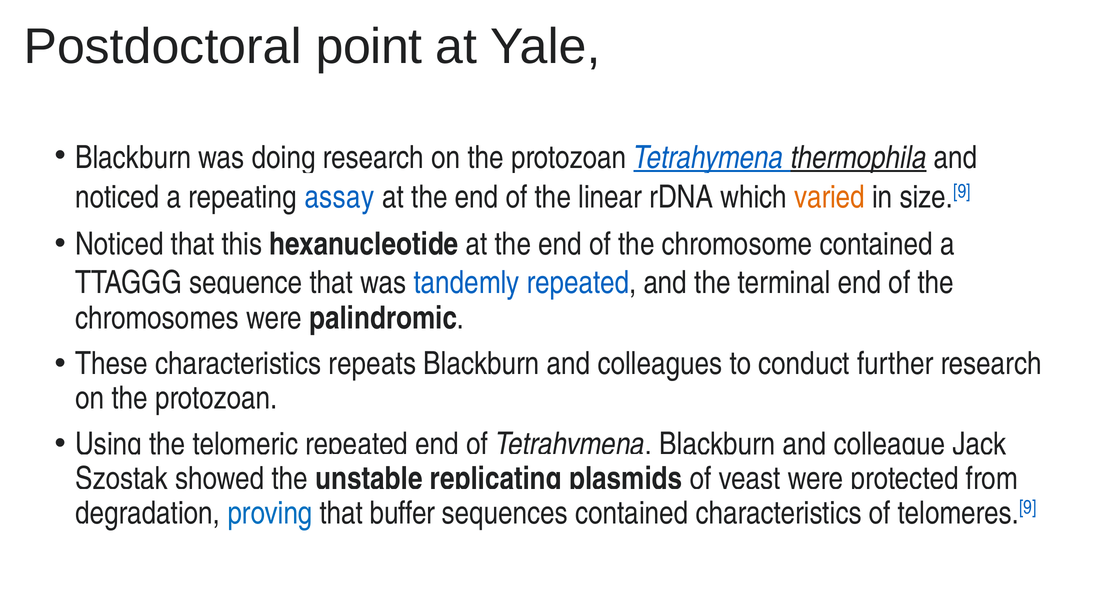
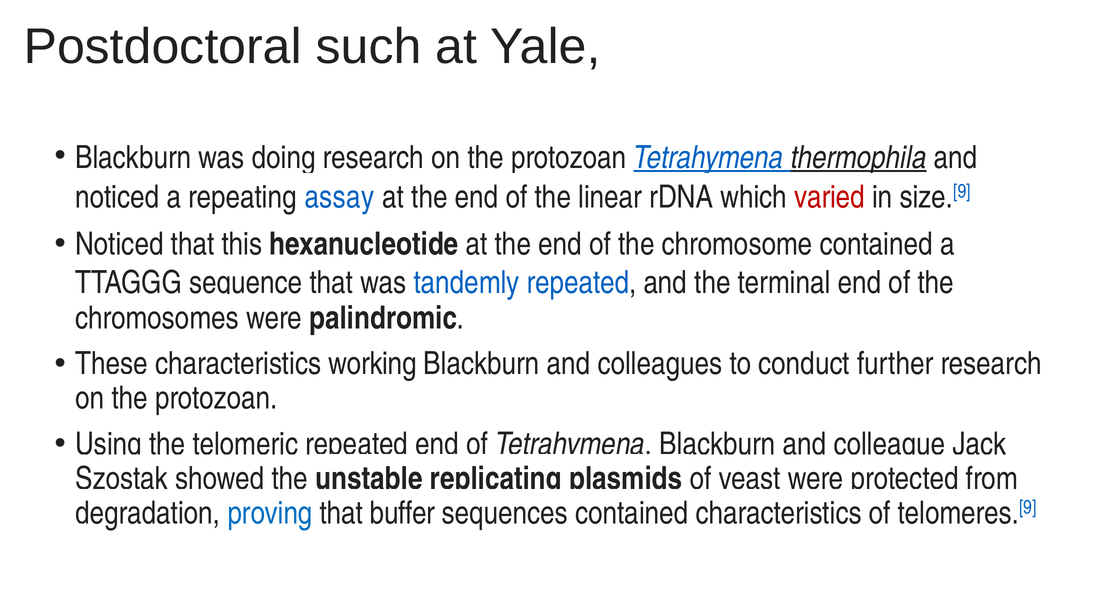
point: point -> such
varied colour: orange -> red
repeats: repeats -> working
